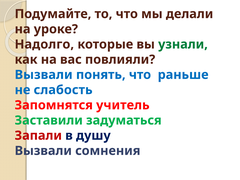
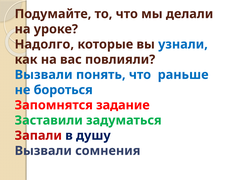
узнали colour: green -> blue
слабость: слабость -> бороться
учитель: учитель -> задание
